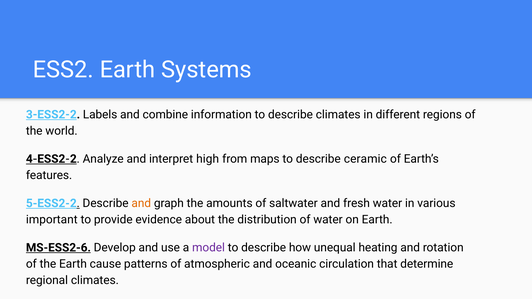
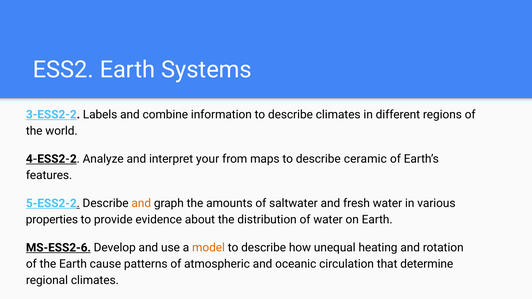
high: high -> your
important: important -> properties
model colour: purple -> orange
